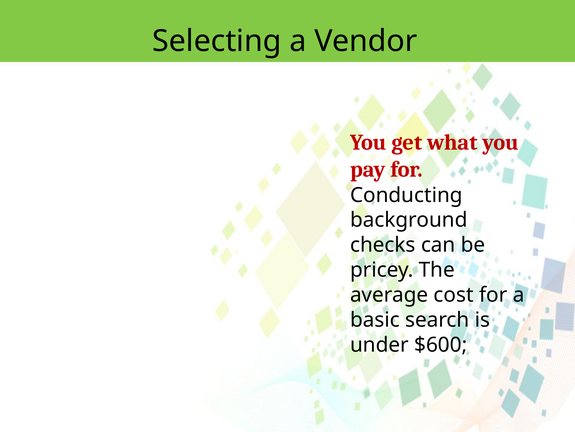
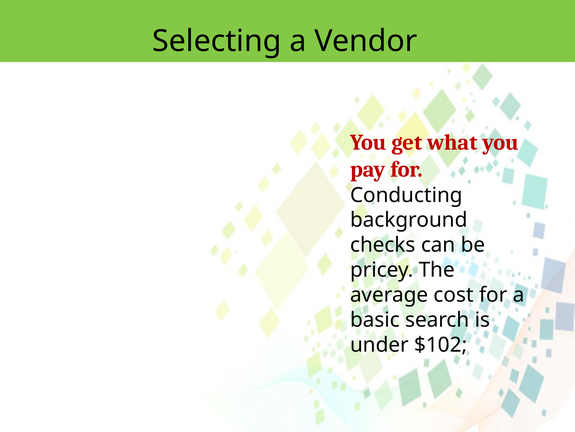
$600: $600 -> $102
